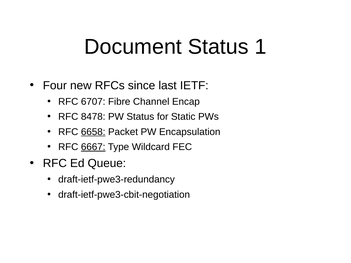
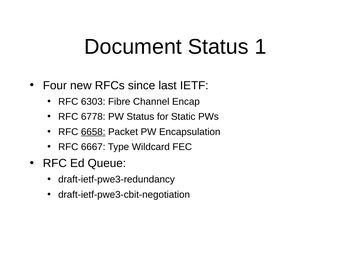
6707: 6707 -> 6303
8478: 8478 -> 6778
6667 underline: present -> none
